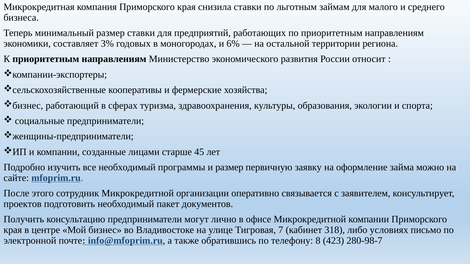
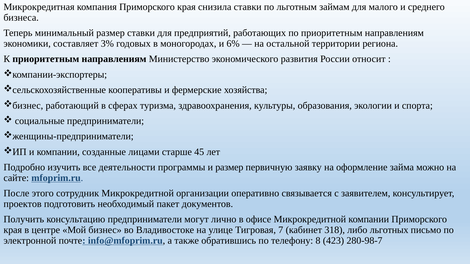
все необходимый: необходимый -> деятельности
условиях: условиях -> льготных
